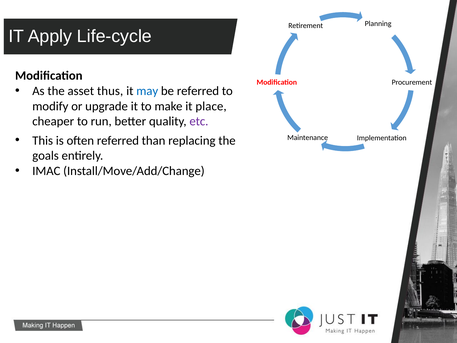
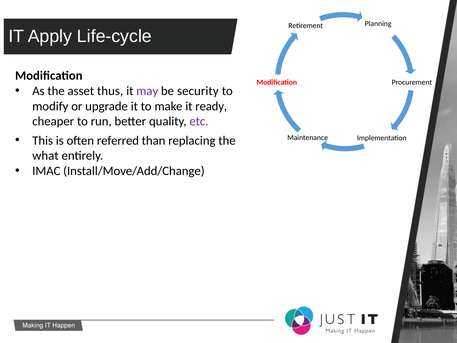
may colour: blue -> purple
be referred: referred -> security
place: place -> ready
goals: goals -> what
